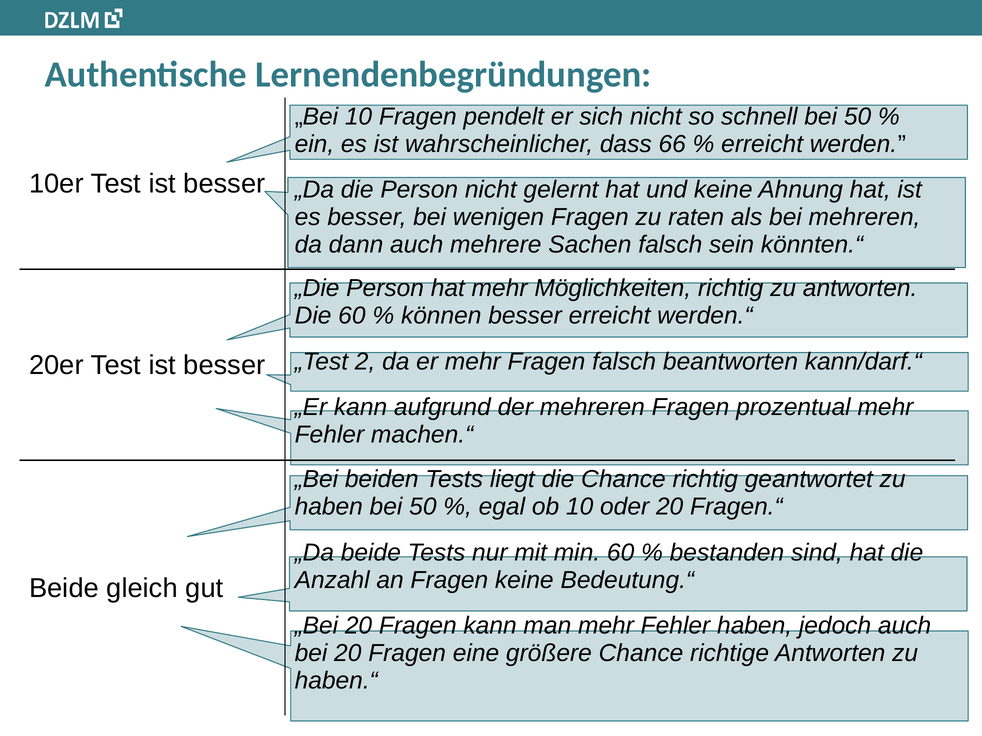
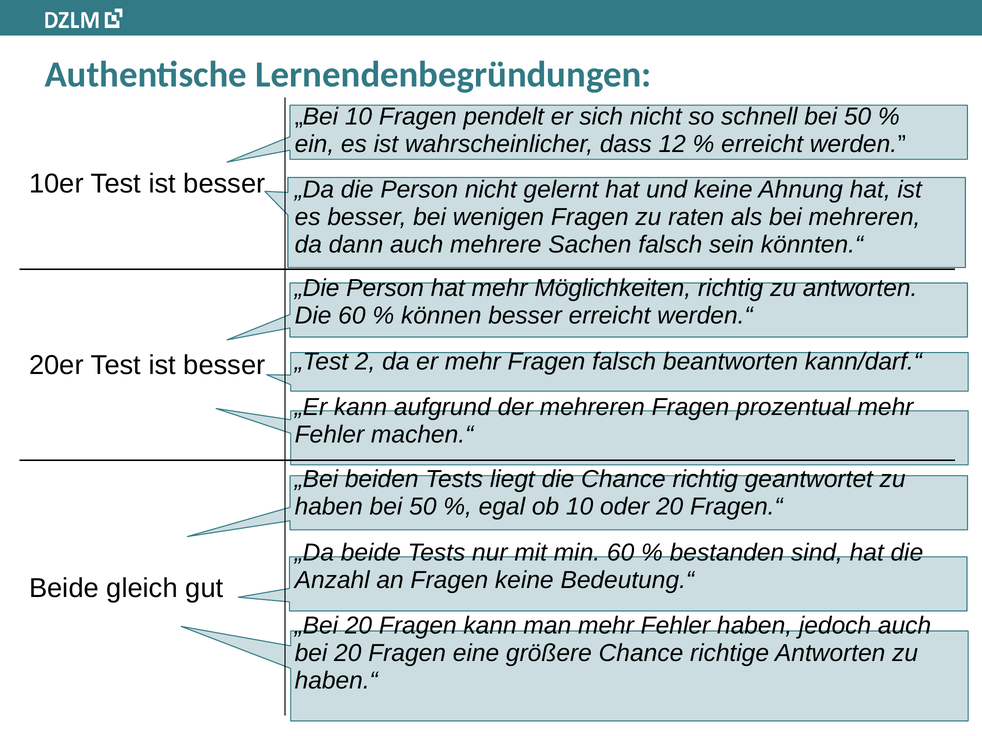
66: 66 -> 12
